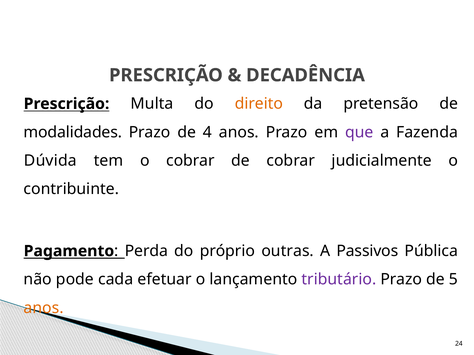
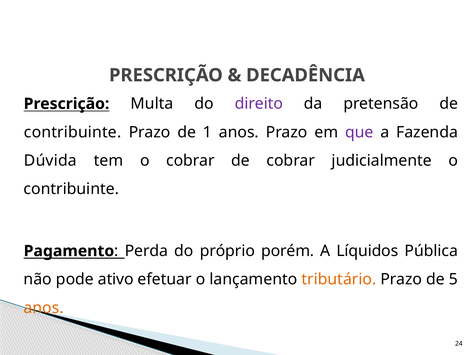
direito colour: orange -> purple
modalidades at (73, 132): modalidades -> contribuinte
4: 4 -> 1
outras: outras -> porém
Passivos: Passivos -> Líquidos
cada: cada -> ativo
tributário colour: purple -> orange
